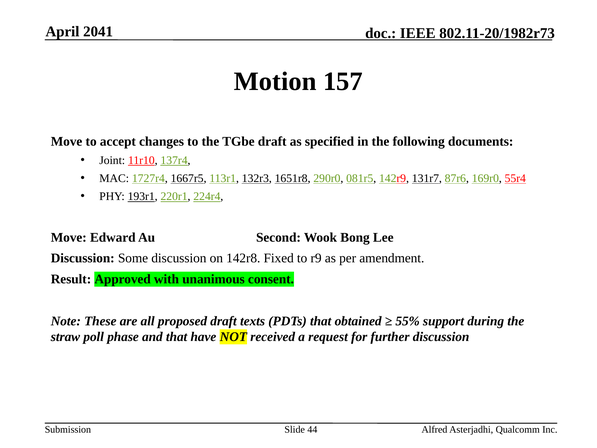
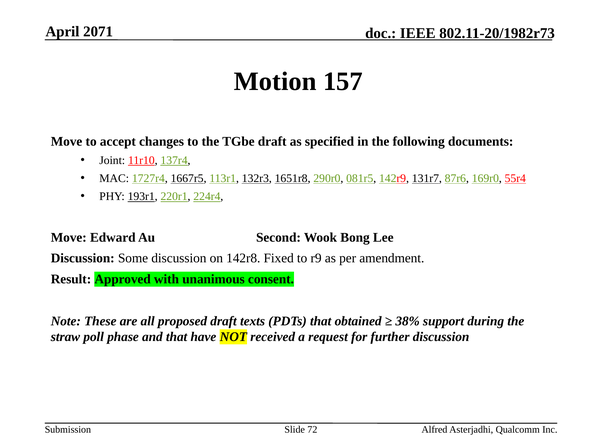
2041: 2041 -> 2071
55%: 55% -> 38%
44: 44 -> 72
